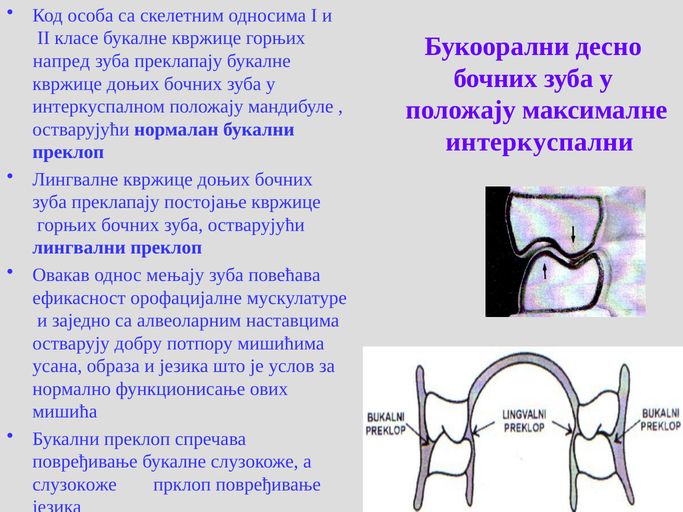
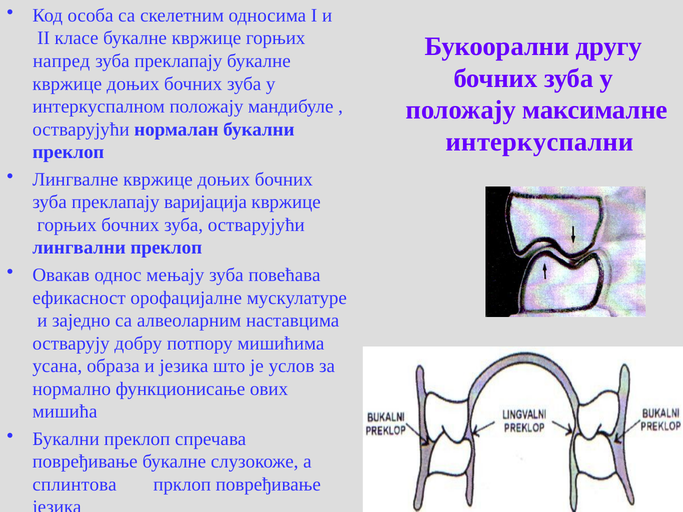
десно: десно -> другу
постојање: постојање -> варијација
слузокоже at (75, 485): слузокоже -> сплинтова
